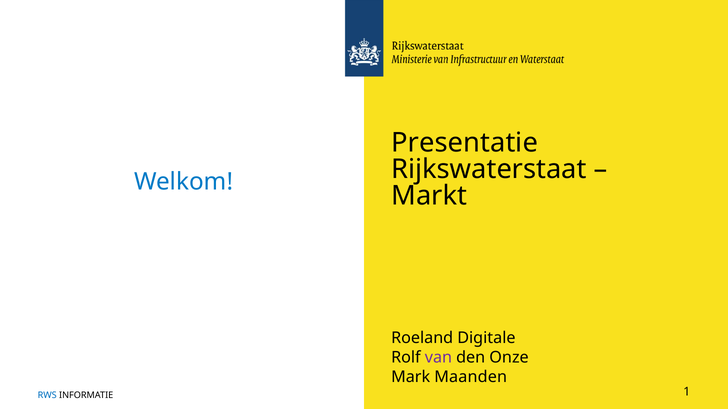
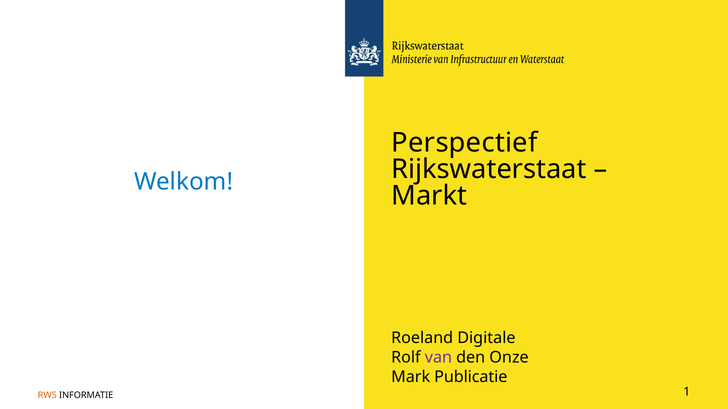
Presentatie: Presentatie -> Perspectief
Maanden: Maanden -> Publicatie
RWS colour: blue -> orange
